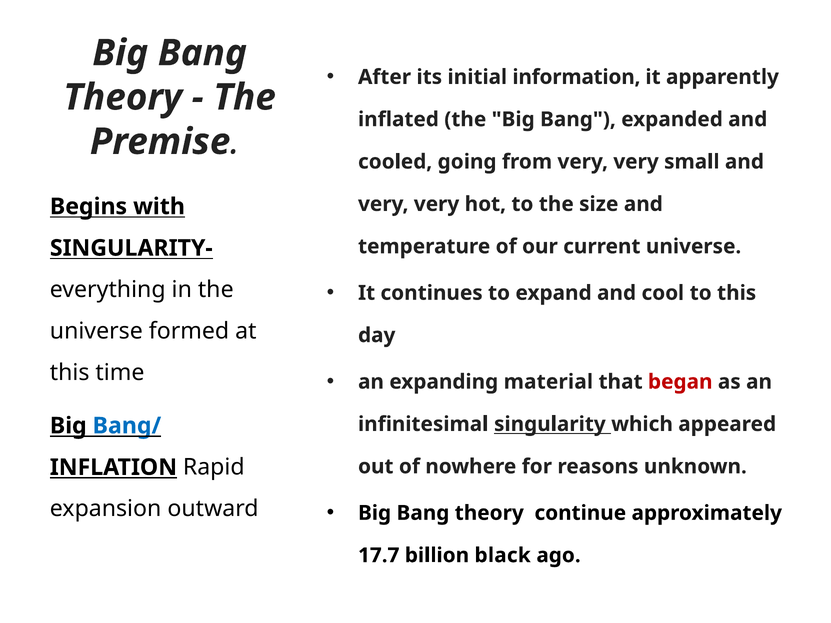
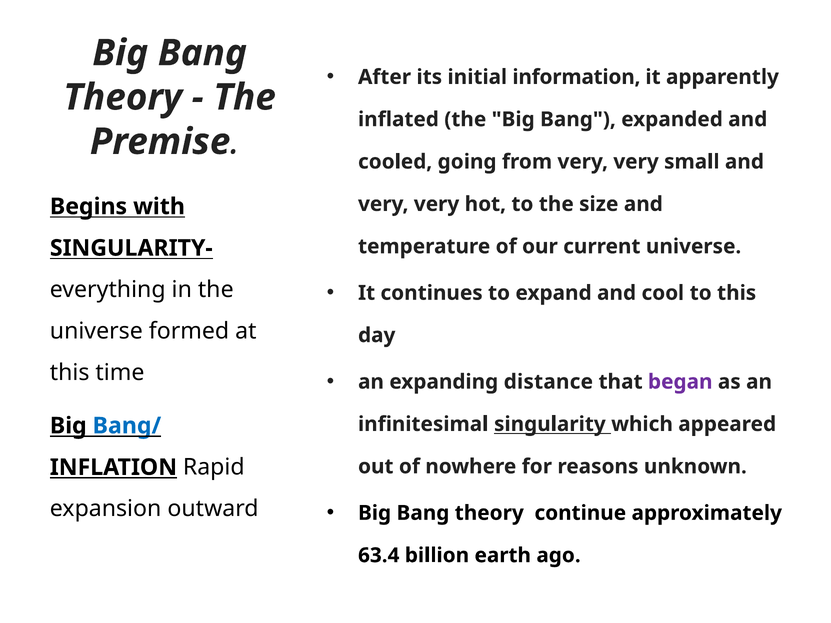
material: material -> distance
began colour: red -> purple
17.7: 17.7 -> 63.4
black: black -> earth
